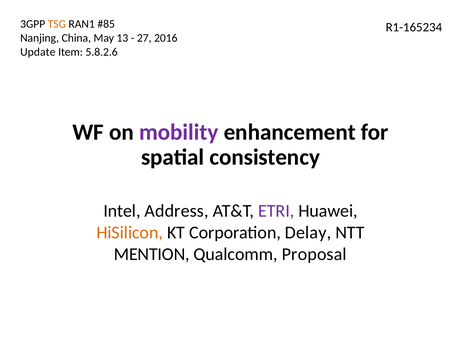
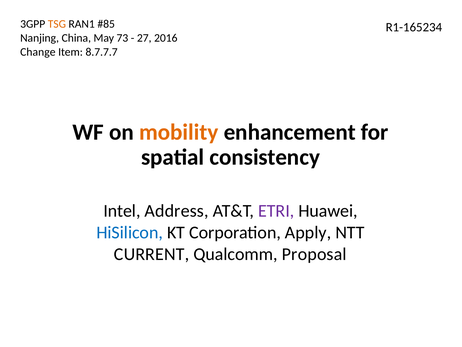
13: 13 -> 73
Update: Update -> Change
5.8.2.6: 5.8.2.6 -> 8.7.7.7
mobility colour: purple -> orange
HiSilicon colour: orange -> blue
Delay: Delay -> Apply
MENTION: MENTION -> CURRENT
